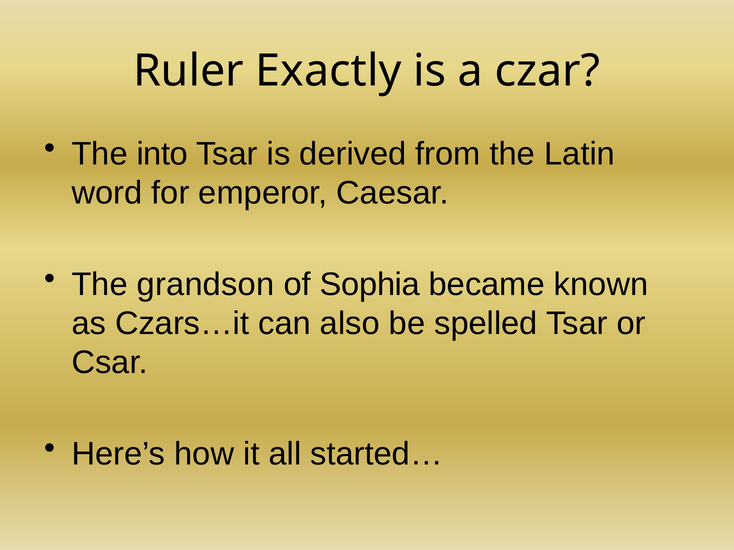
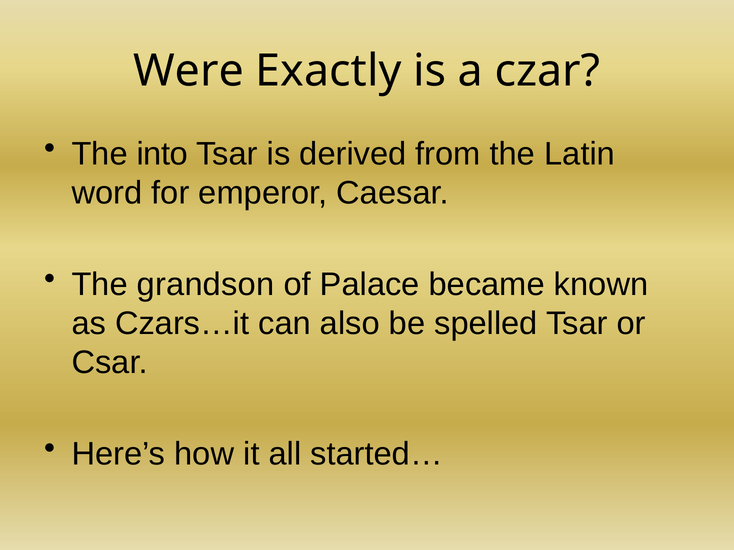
Ruler: Ruler -> Were
Sophia: Sophia -> Palace
